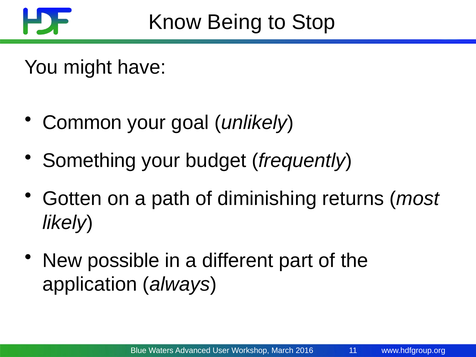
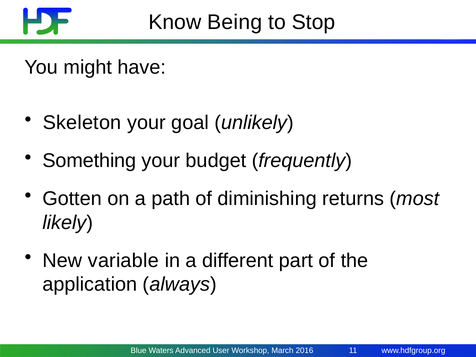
Common: Common -> Skeleton
possible: possible -> variable
